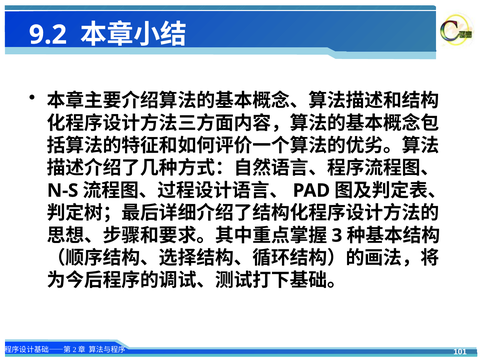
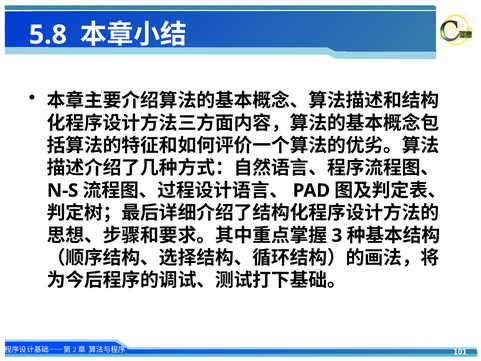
9.2: 9.2 -> 5.8
